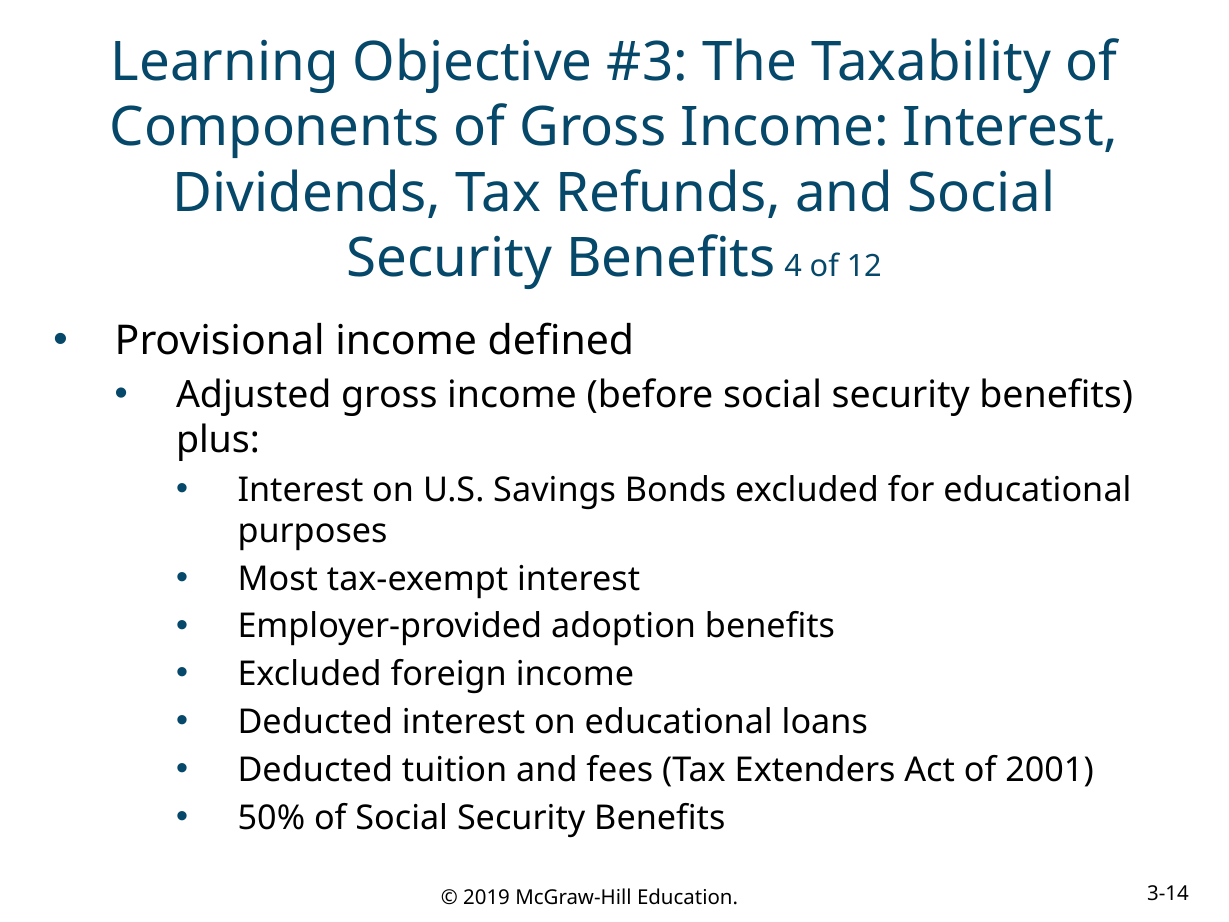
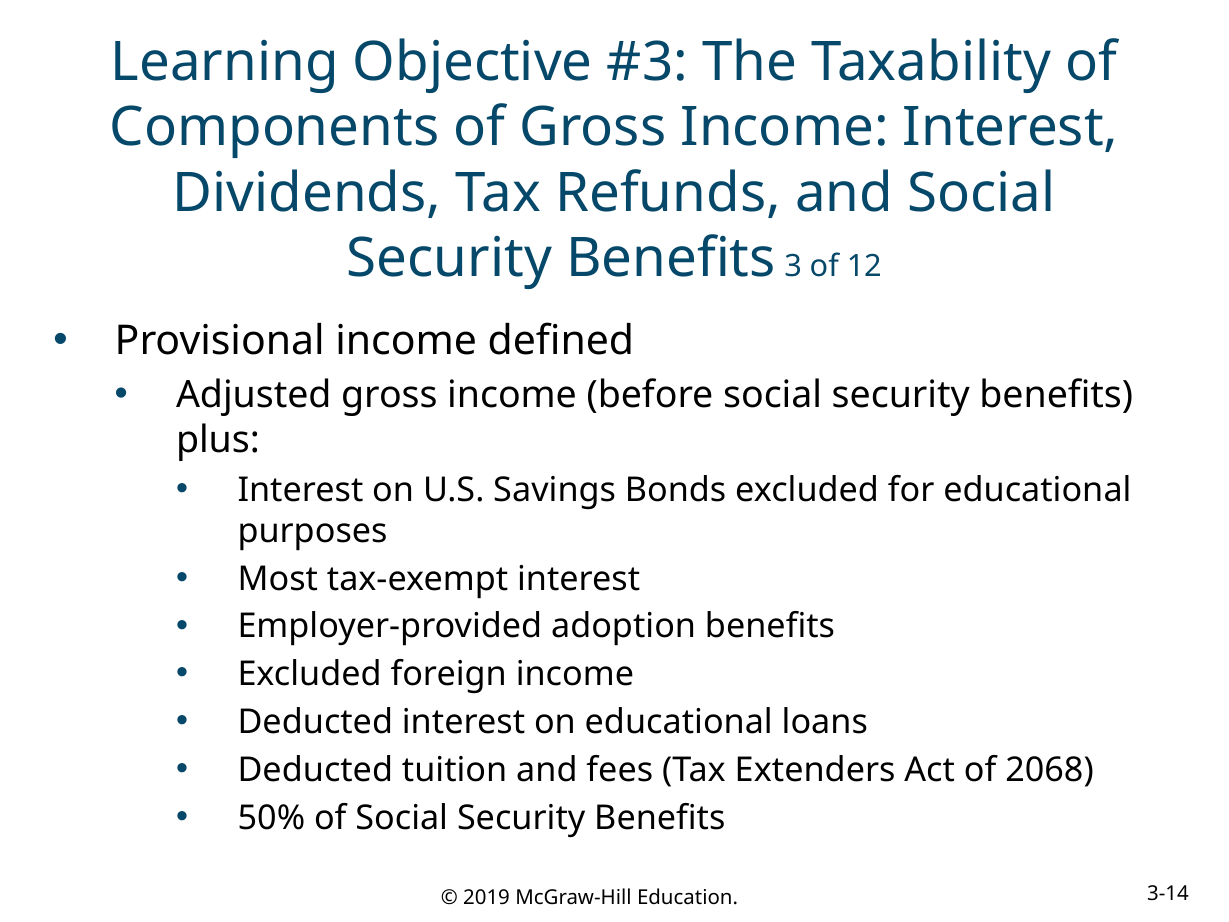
4: 4 -> 3
2001: 2001 -> 2068
